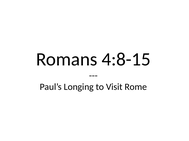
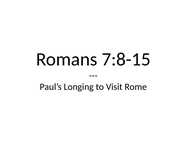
4:8-15: 4:8-15 -> 7:8-15
